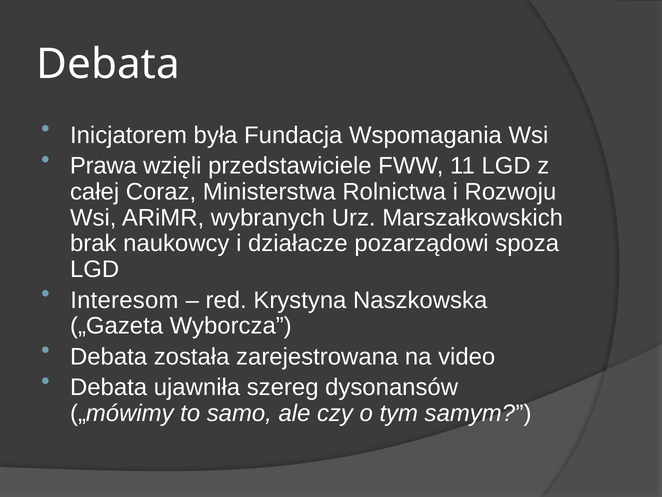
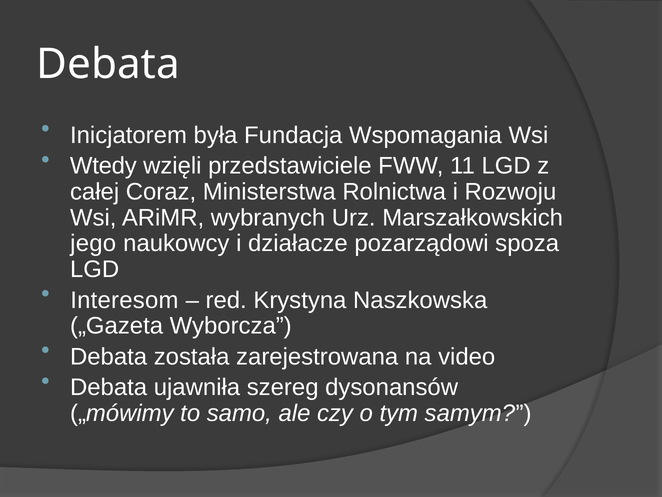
Prawa: Prawa -> Wtedy
brak: brak -> jego
